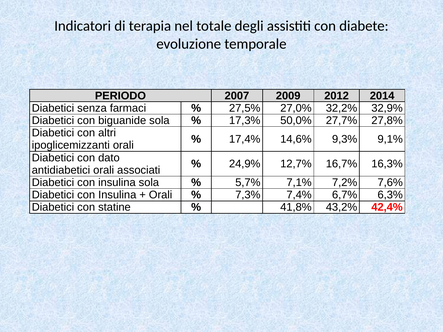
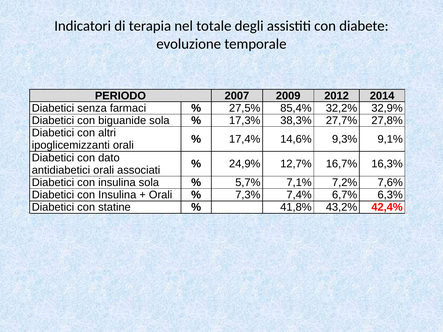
27,0%: 27,0% -> 85,4%
50,0%: 50,0% -> 38,3%
